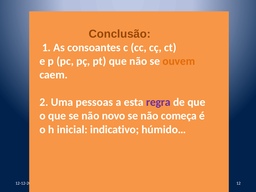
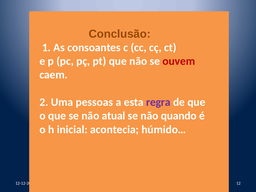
ouvem colour: orange -> red
novo: novo -> atual
começa: começa -> quando
indicativo: indicativo -> acontecia
